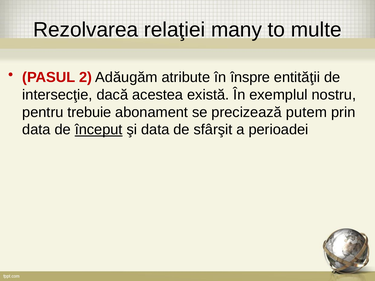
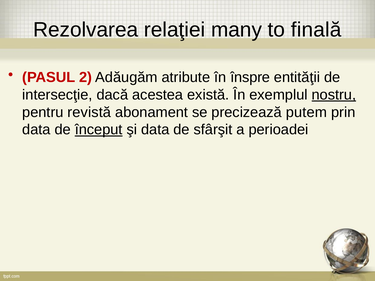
multe: multe -> finală
nostru underline: none -> present
trebuie: trebuie -> revistă
